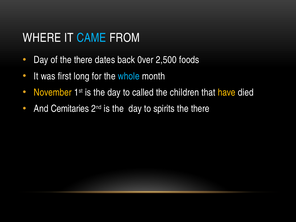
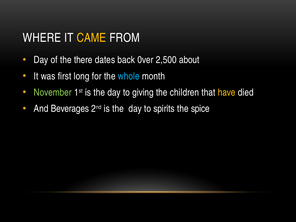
CAME colour: light blue -> yellow
foods: foods -> about
November colour: yellow -> light green
called: called -> giving
Cemitaries: Cemitaries -> Beverages
there at (200, 109): there -> spice
